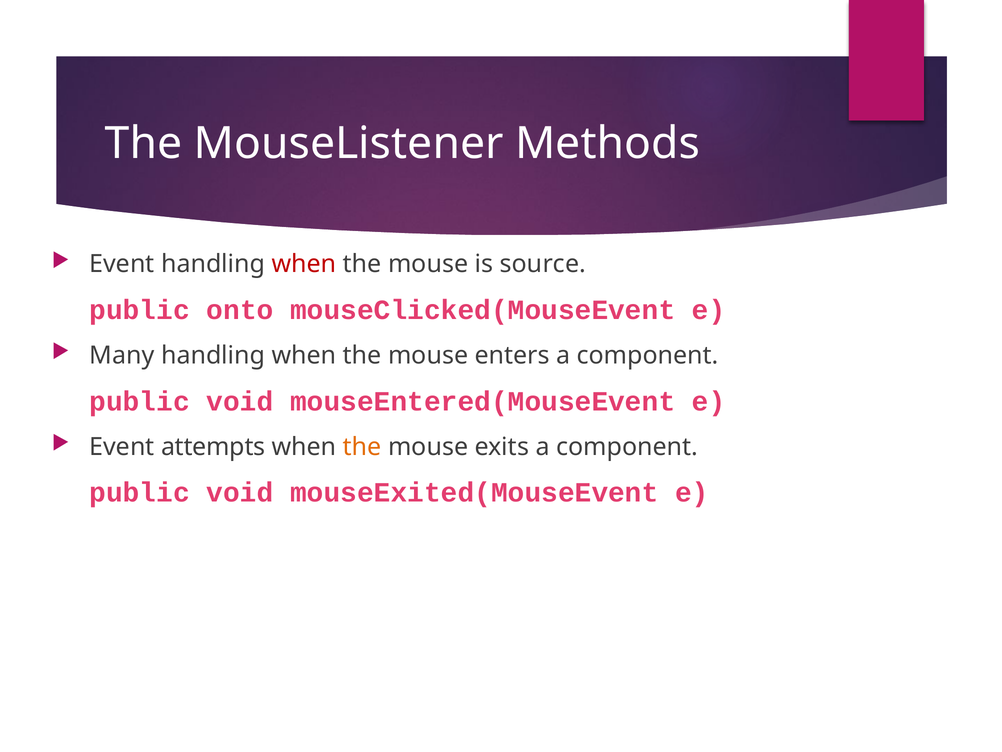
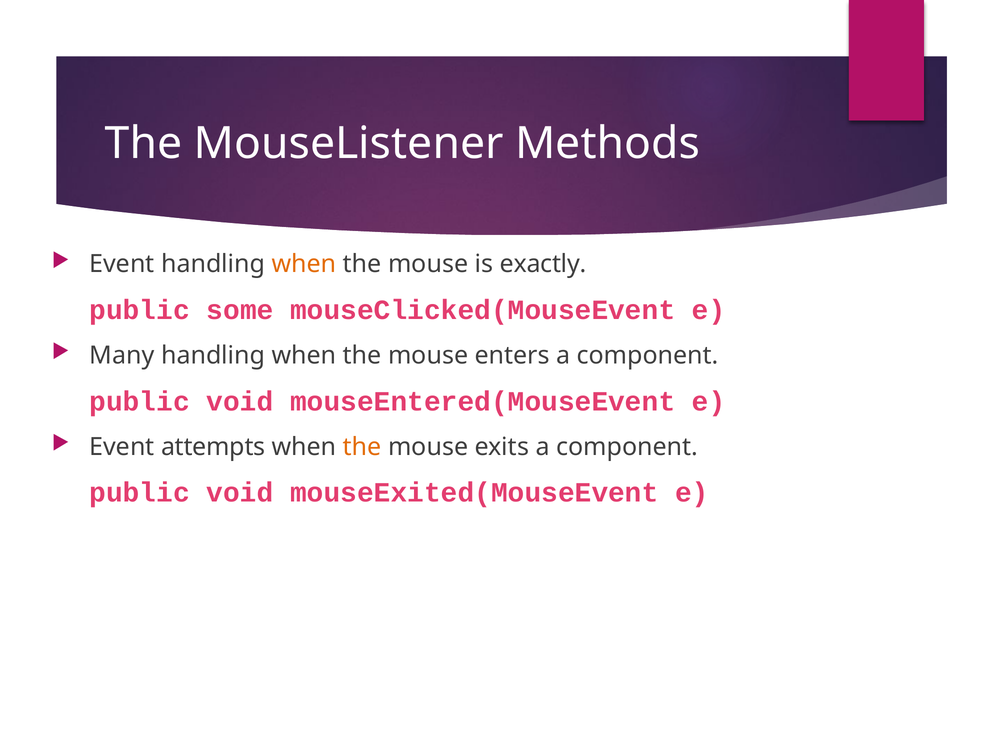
when at (304, 264) colour: red -> orange
source: source -> exactly
onto: onto -> some
